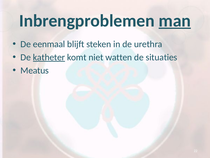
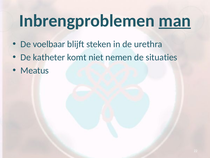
eenmaal: eenmaal -> voelbaar
katheter underline: present -> none
watten: watten -> nemen
